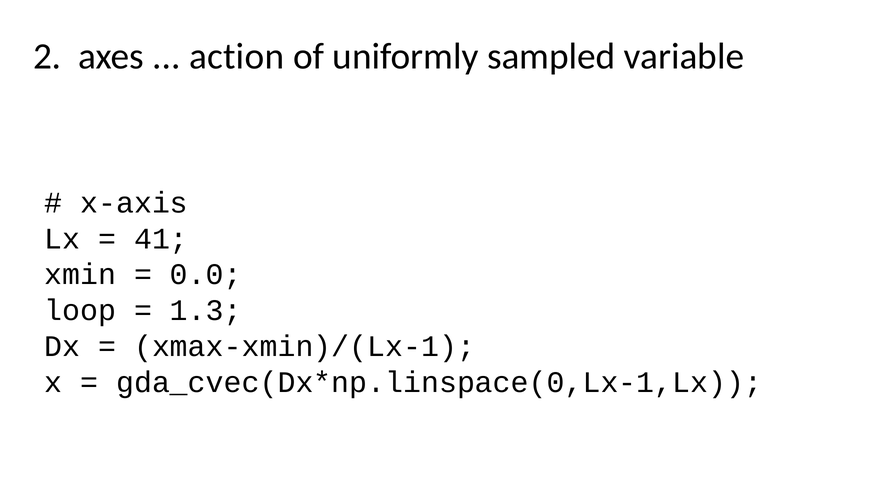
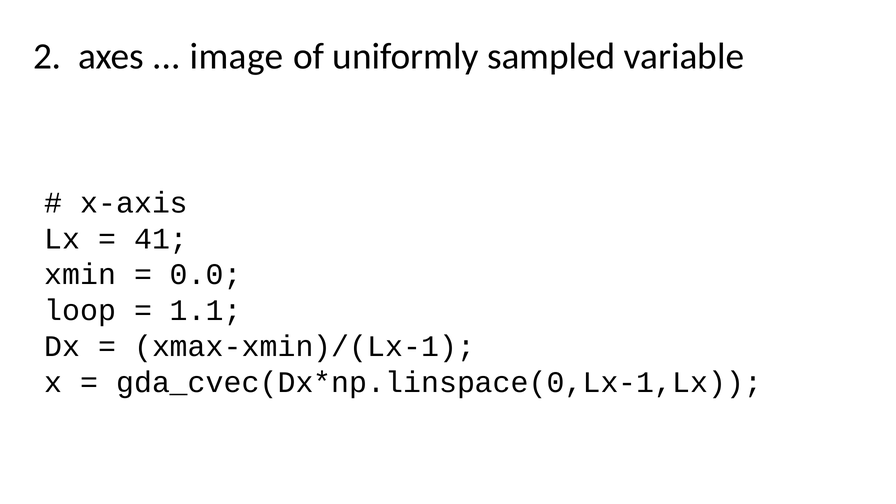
action: action -> image
1.3: 1.3 -> 1.1
